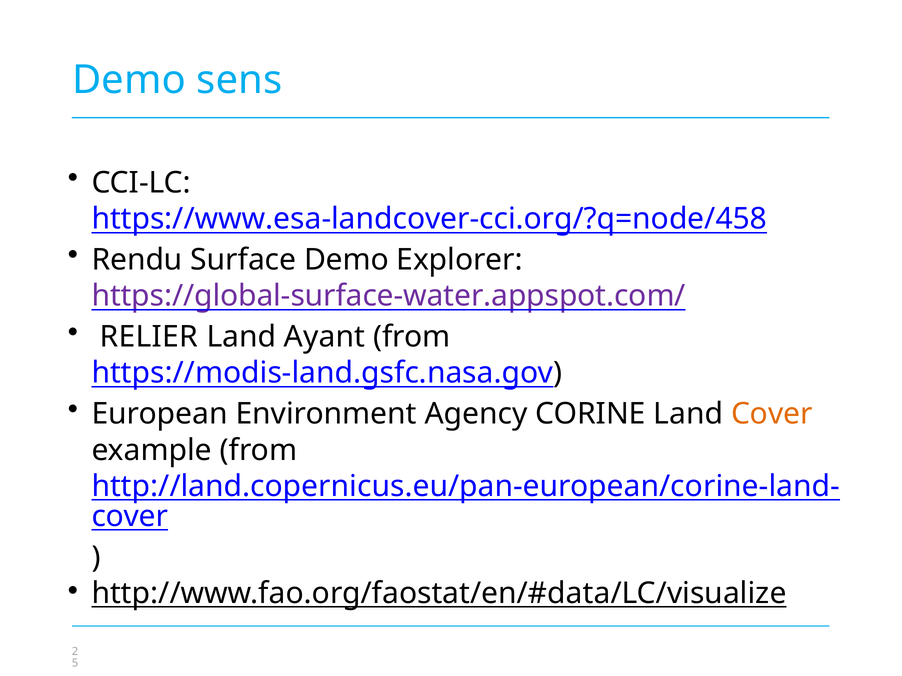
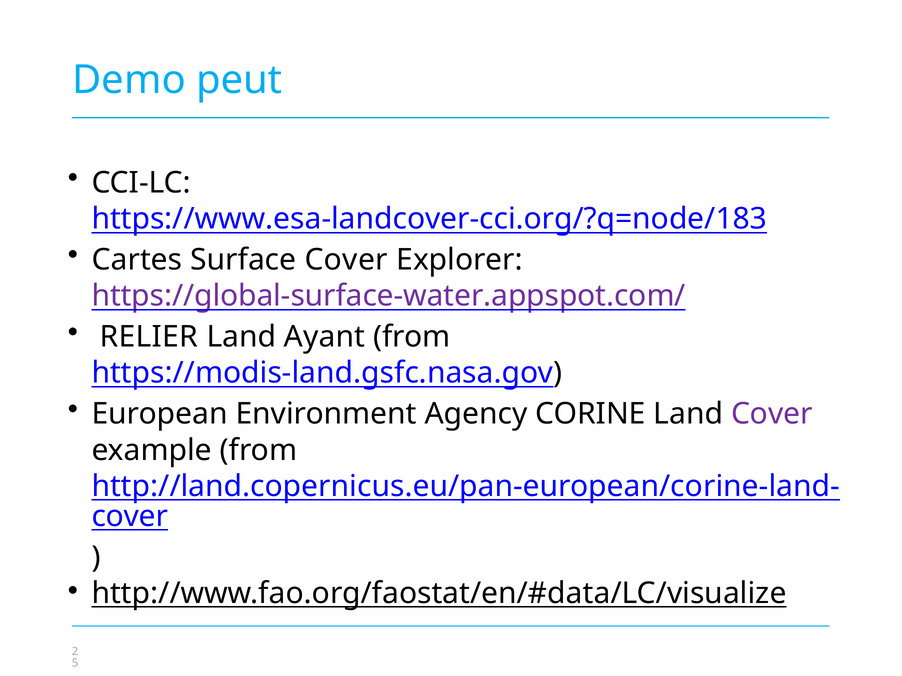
sens: sens -> peut
https://www.esa-landcover-cci.org/?q=node/458: https://www.esa-landcover-cci.org/?q=node/458 -> https://www.esa-landcover-cci.org/?q=node/183
Rendu: Rendu -> Cartes
Surface Demo: Demo -> Cover
Cover at (772, 414) colour: orange -> purple
